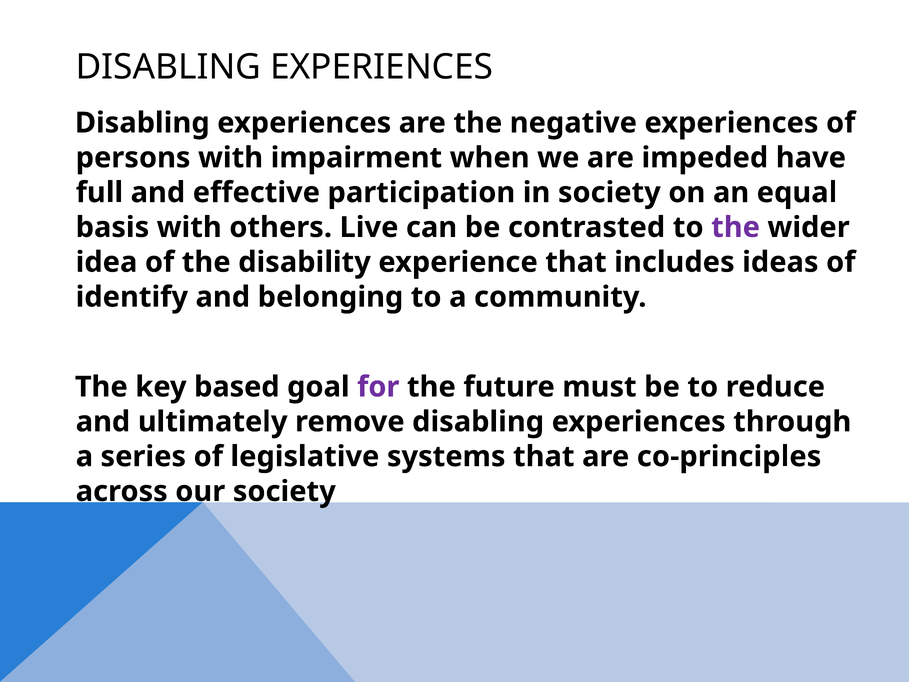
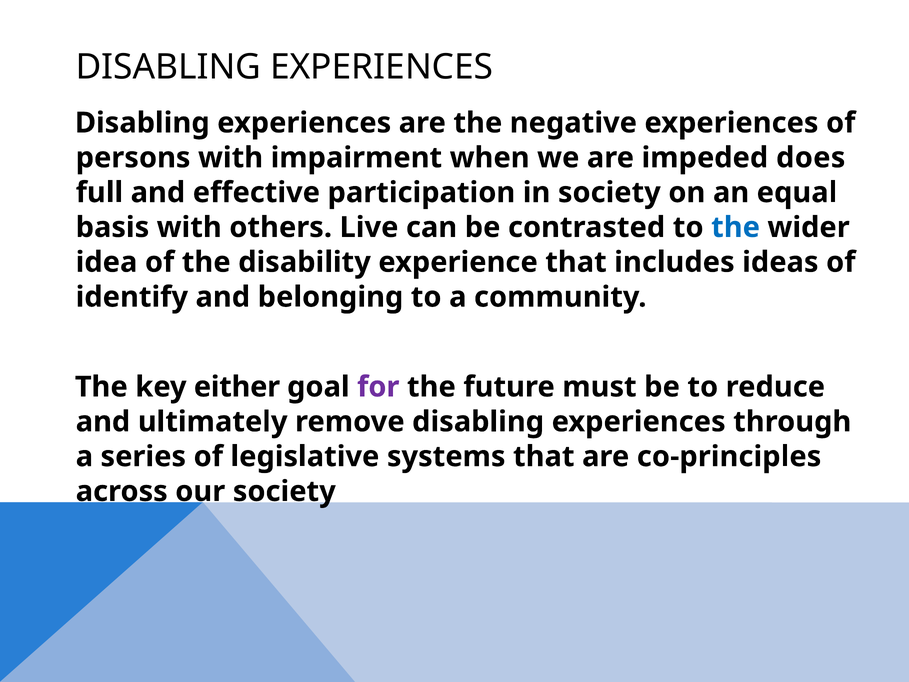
have: have -> does
the at (736, 227) colour: purple -> blue
based: based -> either
